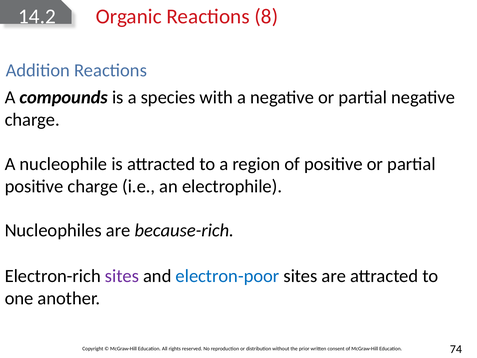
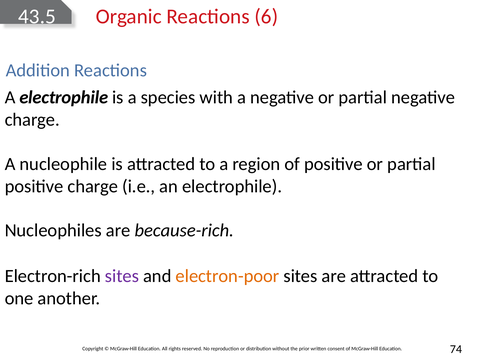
14.2: 14.2 -> 43.5
8: 8 -> 6
A compounds: compounds -> electrophile
electron-poor colour: blue -> orange
